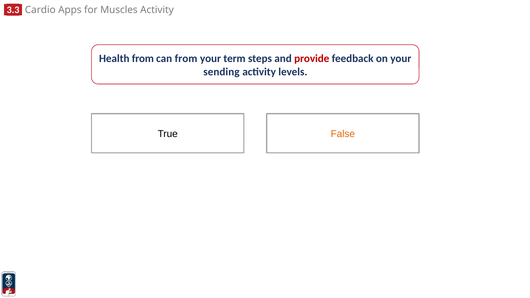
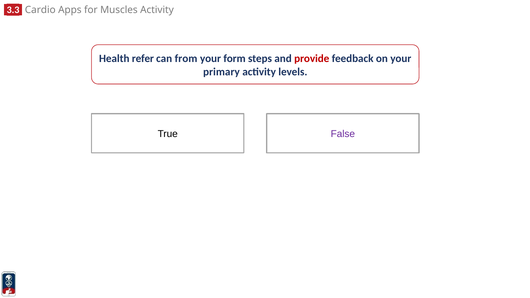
Health from: from -> refer
term: term -> form
sending: sending -> primary
False colour: orange -> purple
